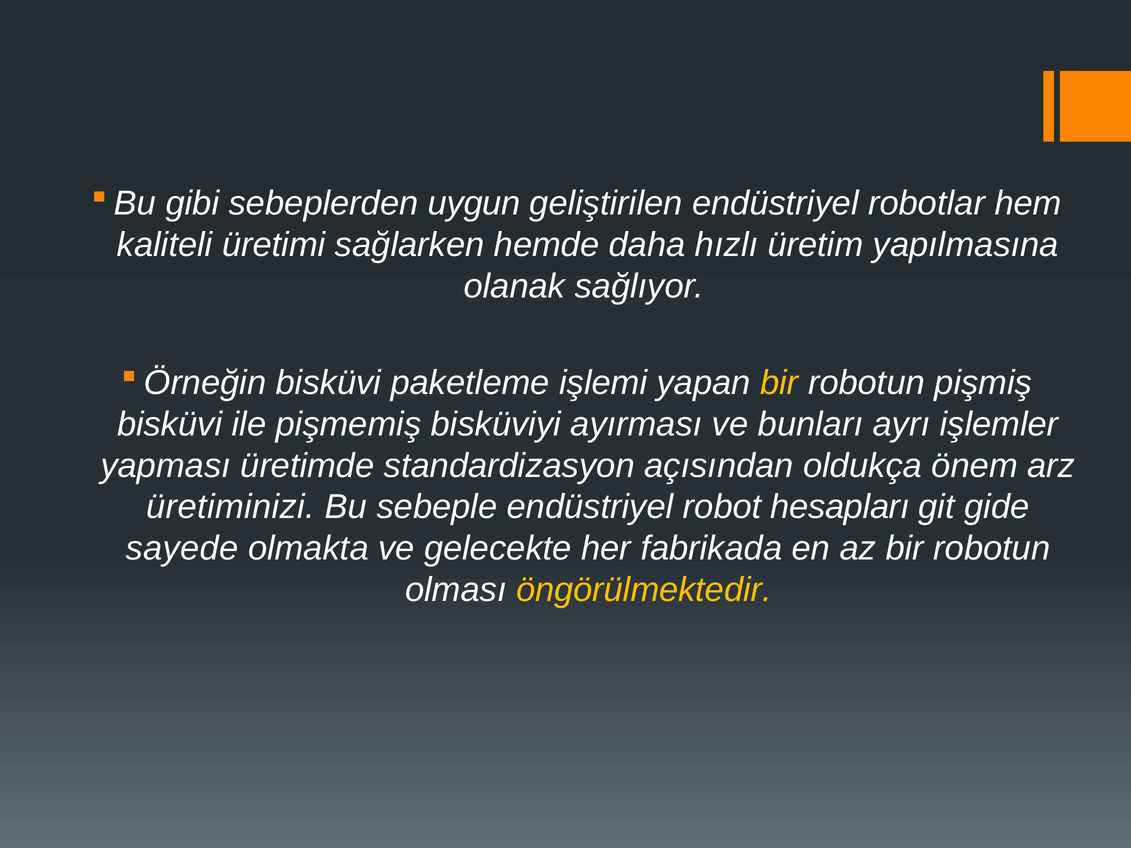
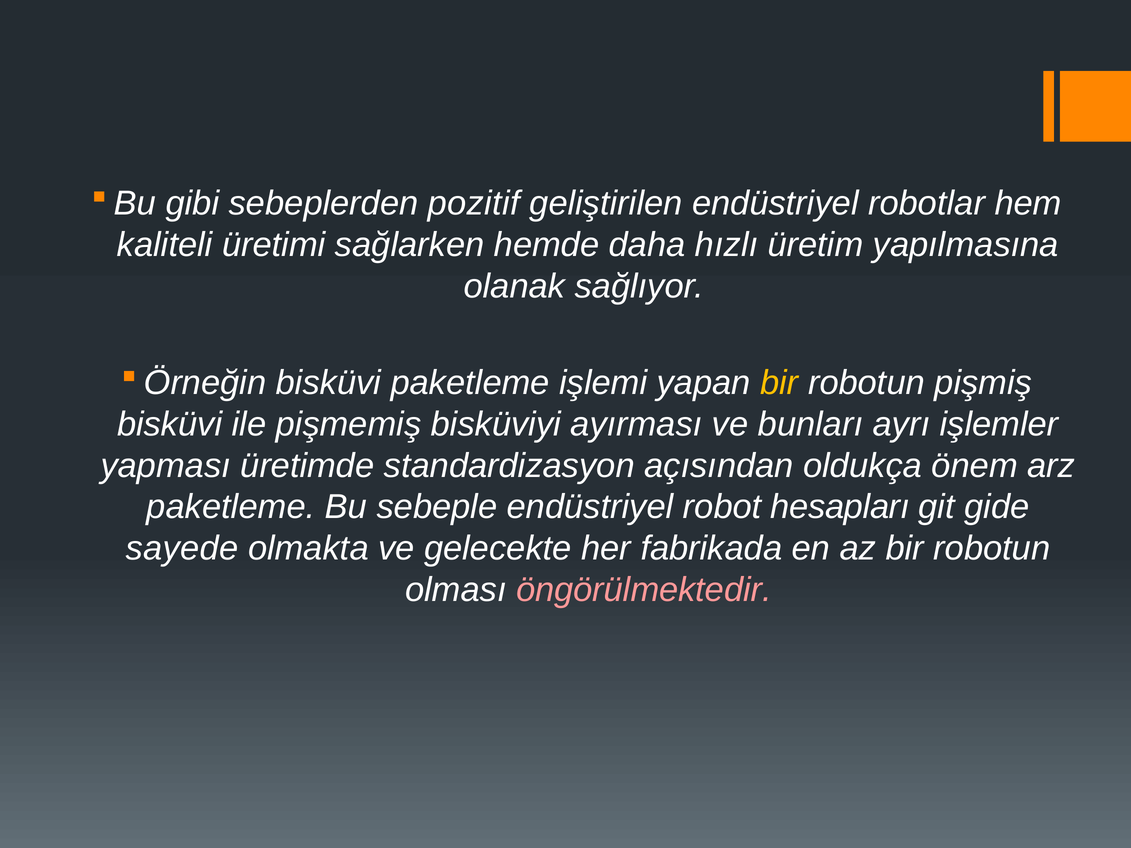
uygun: uygun -> pozitif
üretiminizi at (231, 507): üretiminizi -> paketleme
öngörülmektedir colour: yellow -> pink
